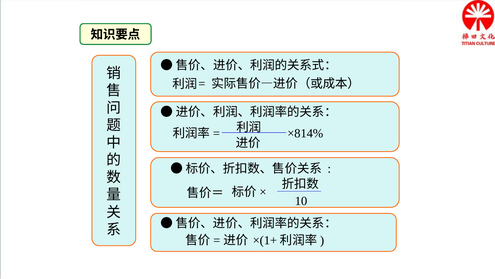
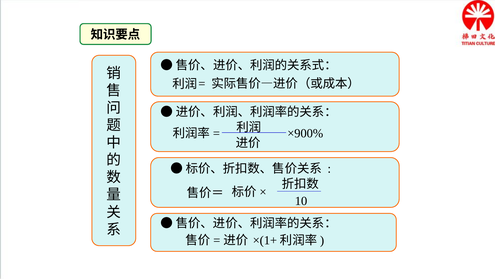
×814%: ×814% -> ×900%
